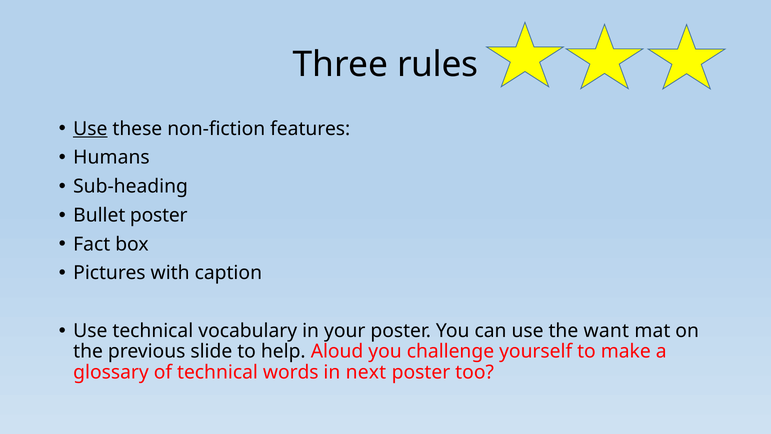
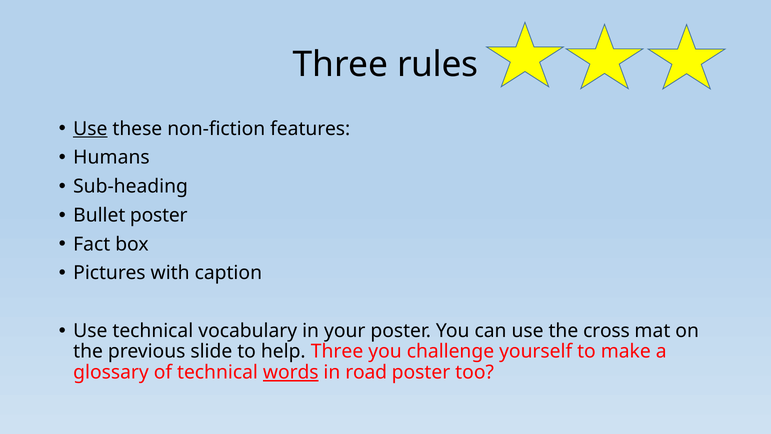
want: want -> cross
help Aloud: Aloud -> Three
words underline: none -> present
next: next -> road
